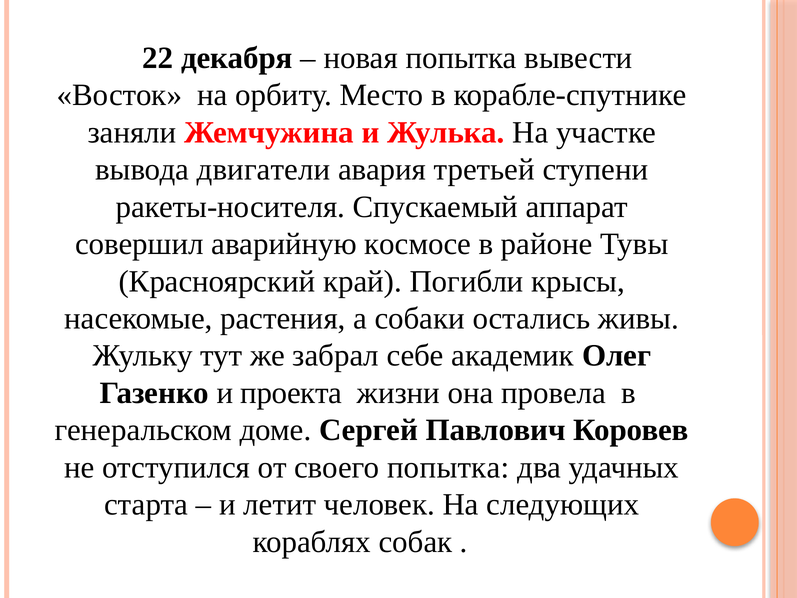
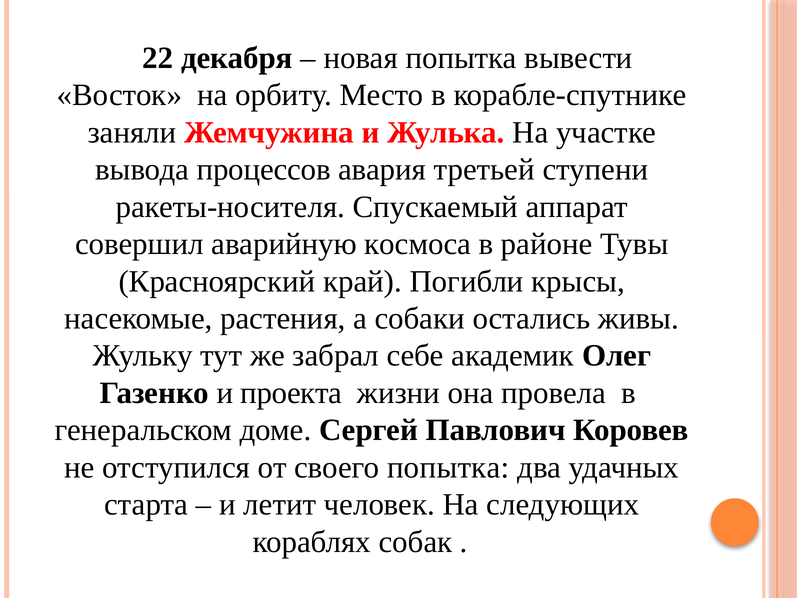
двигатели: двигатели -> процессов
космосе: космосе -> космоса
